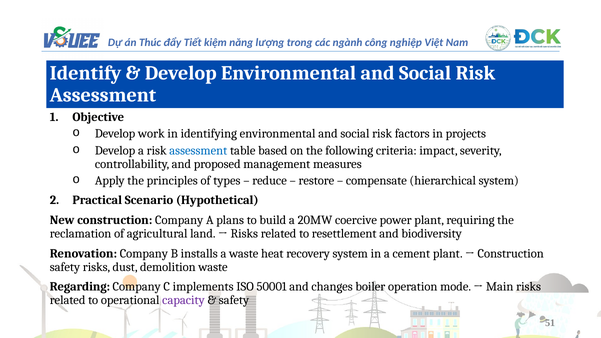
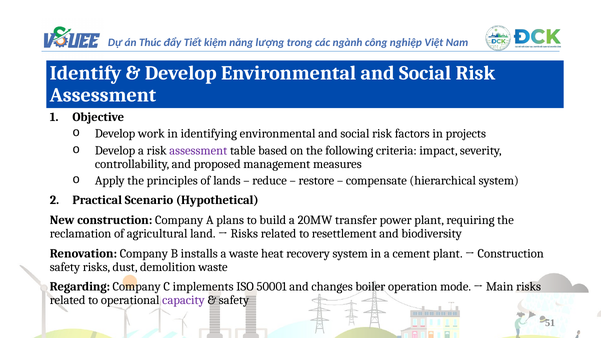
assessment at (198, 150) colour: blue -> purple
types: types -> lands
coercive: coercive -> transfer
